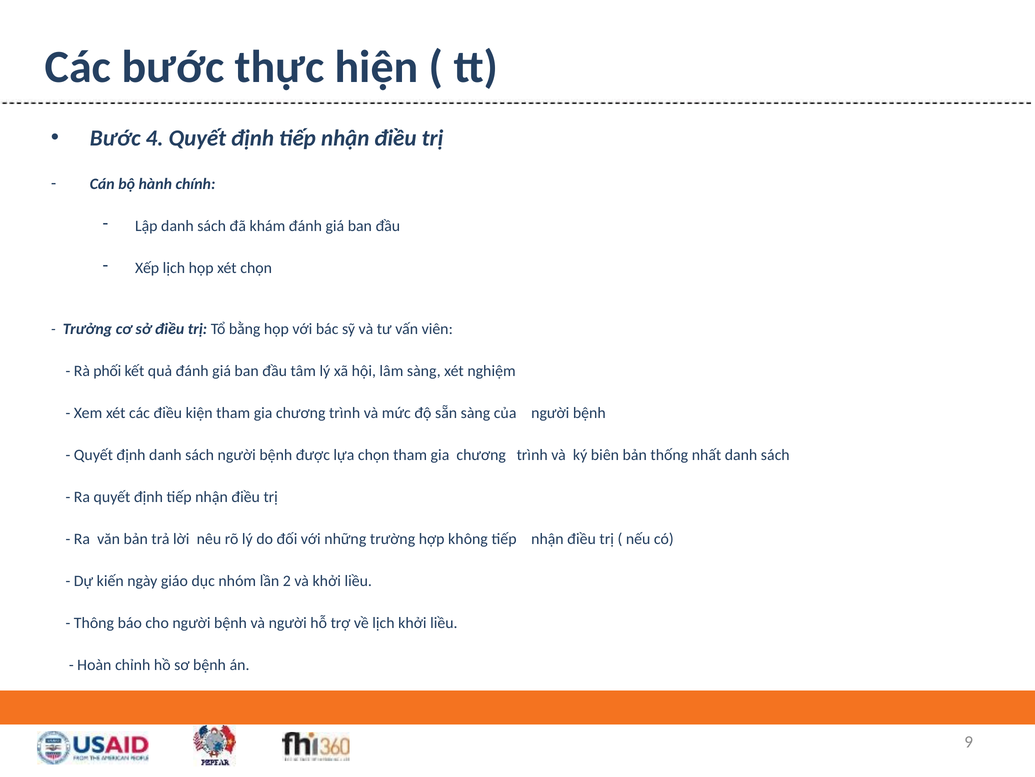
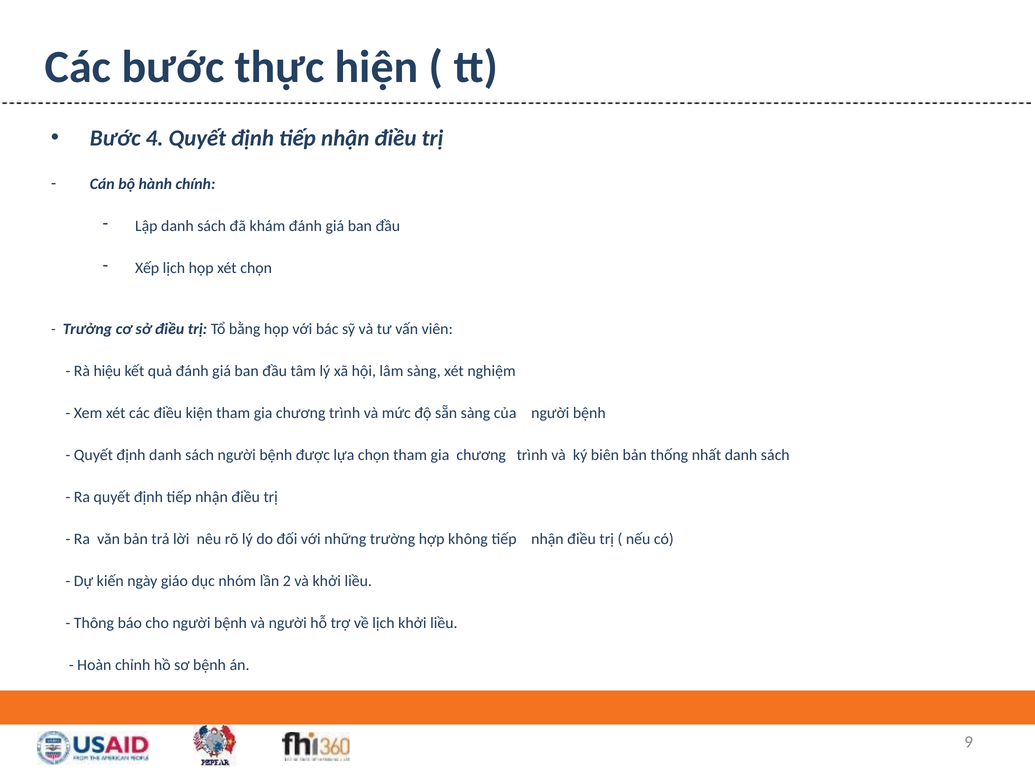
phối: phối -> hiệu
